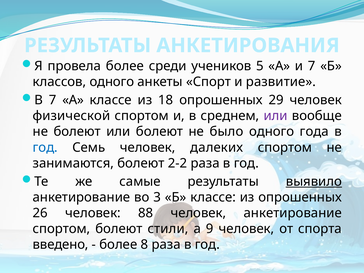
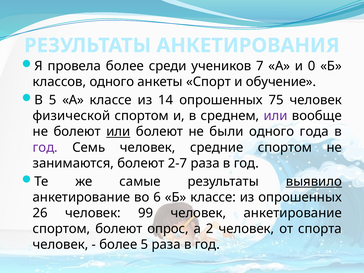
5: 5 -> 7
и 7: 7 -> 0
развитие: развитие -> обучение
В 7: 7 -> 5
18: 18 -> 14
29: 29 -> 75
или at (118, 132) underline: none -> present
было: было -> были
год at (45, 147) colour: blue -> purple
далеких: далеких -> средние
2-2: 2-2 -> 2-7
3: 3 -> 6
88: 88 -> 99
стили: стили -> опрос
9: 9 -> 2
введено at (61, 245): введено -> человек
более 8: 8 -> 5
